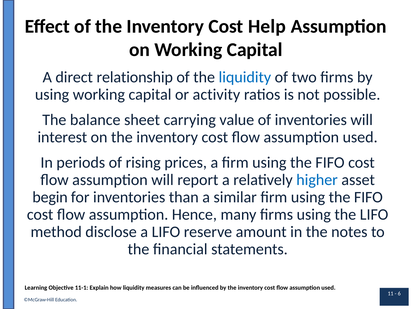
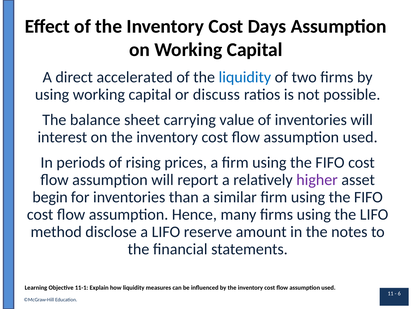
Help: Help -> Days
relationship: relationship -> accelerated
activity: activity -> discuss
higher colour: blue -> purple
